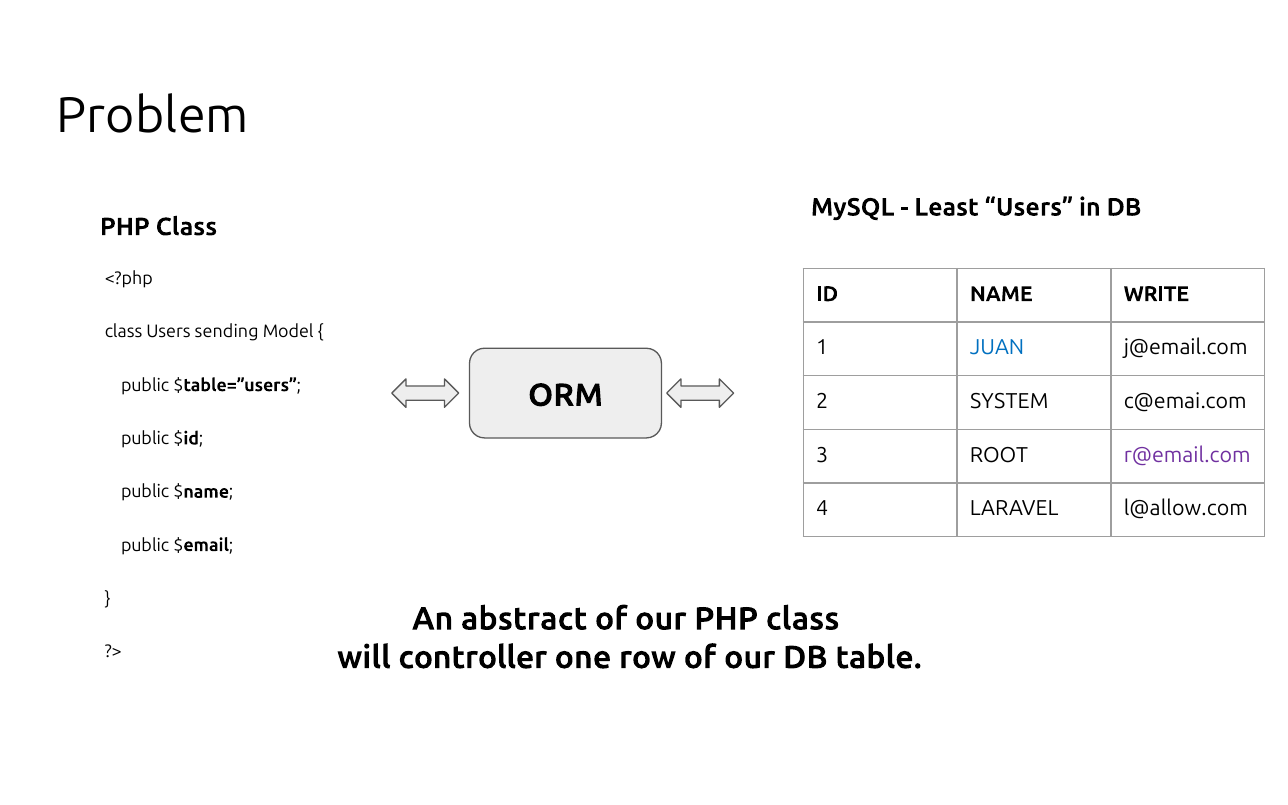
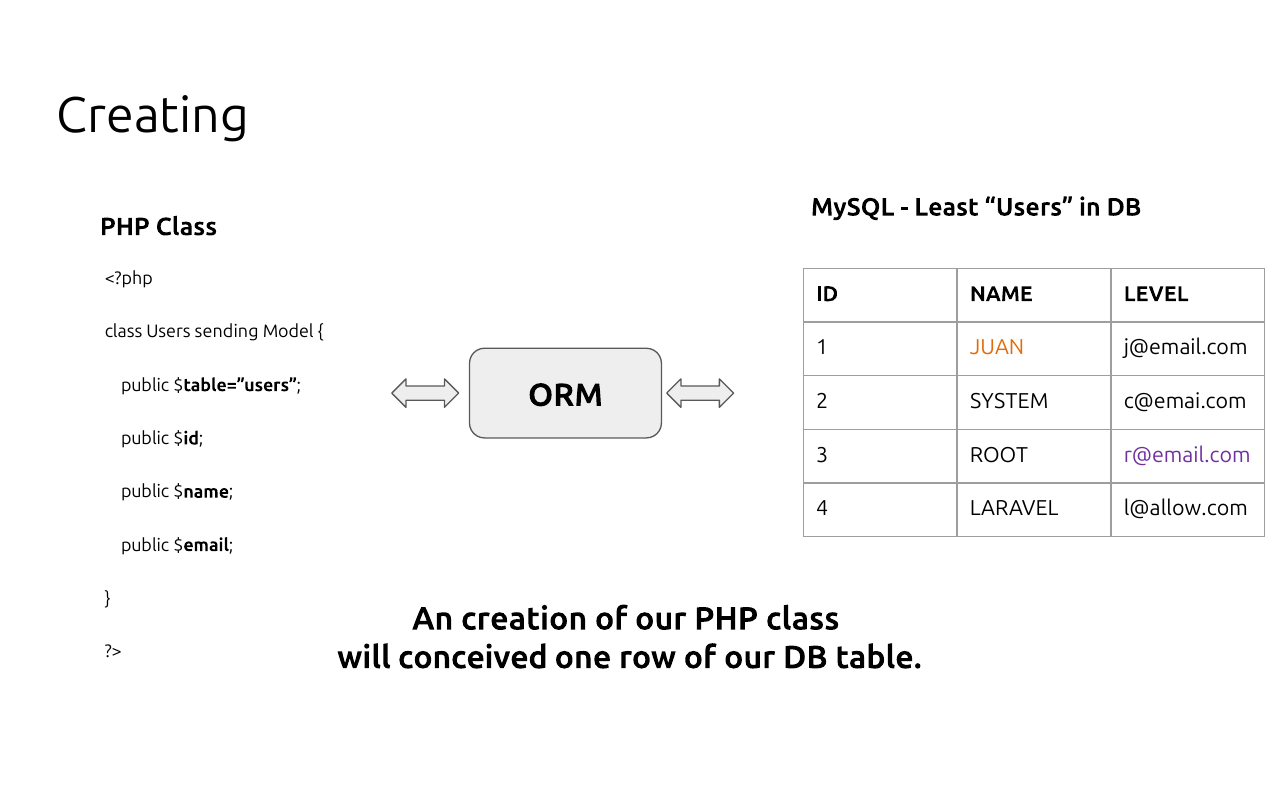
Problem: Problem -> Creating
WRITE: WRITE -> LEVEL
JUAN colour: blue -> orange
abstract: abstract -> creation
controller: controller -> conceived
